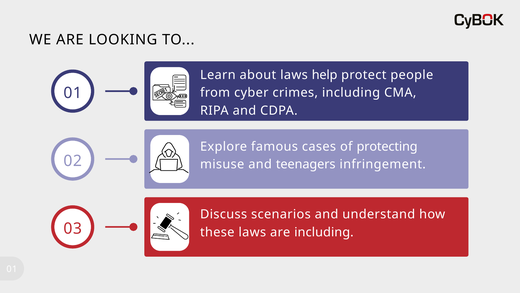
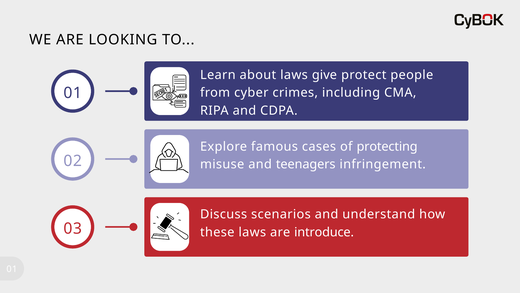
help: help -> give
are including: including -> introduce
